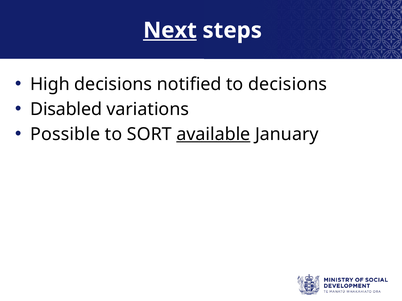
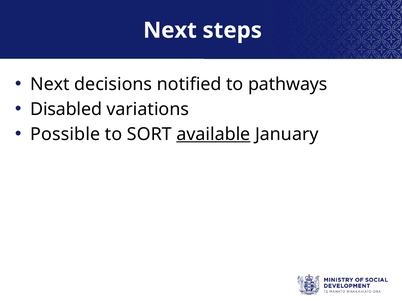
Next at (170, 30) underline: present -> none
High at (50, 84): High -> Next
to decisions: decisions -> pathways
